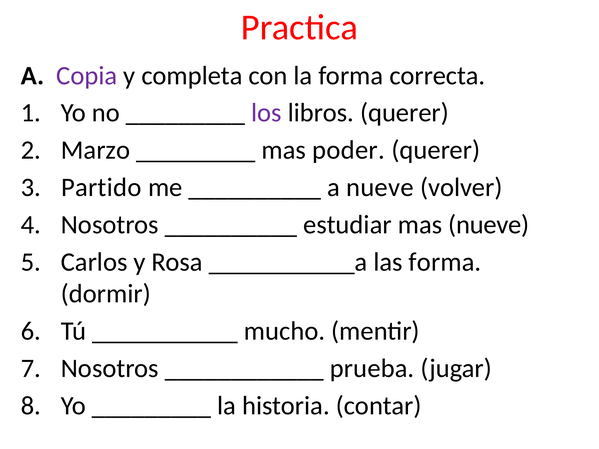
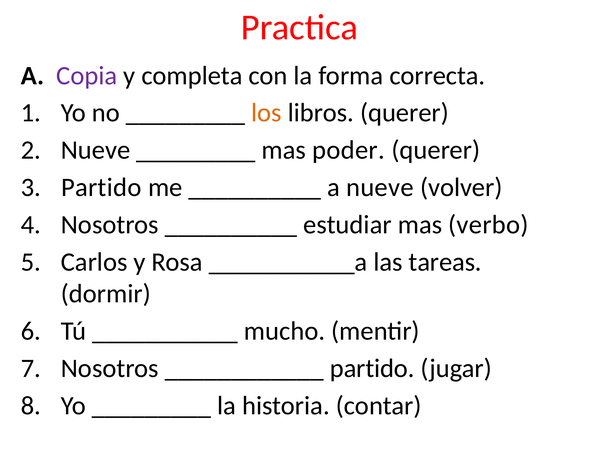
los colour: purple -> orange
Marzo at (95, 150): Marzo -> Nueve
mas nueve: nueve -> verbo
las forma: forma -> tareas
prueba at (372, 369): prueba -> partido
